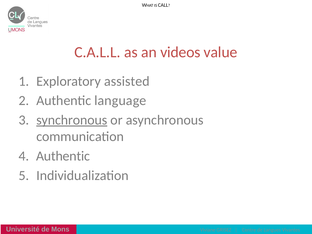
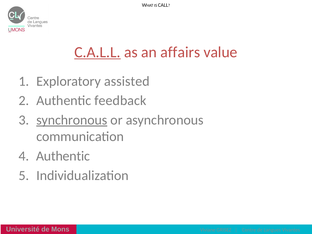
C.A.L.L underline: none -> present
videos: videos -> affairs
language: language -> feedback
